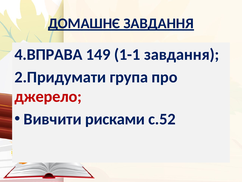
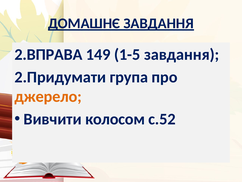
4.ВПРАВА: 4.ВПРАВА -> 2.ВПРАВА
1-1: 1-1 -> 1-5
джерело colour: red -> orange
рисками: рисками -> колосом
